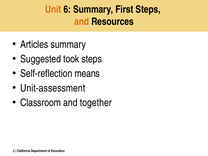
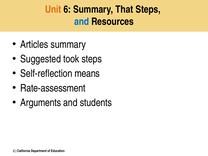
First: First -> That
and at (82, 22) colour: orange -> blue
Unit-assessment: Unit-assessment -> Rate-assessment
Classroom: Classroom -> Arguments
together: together -> students
